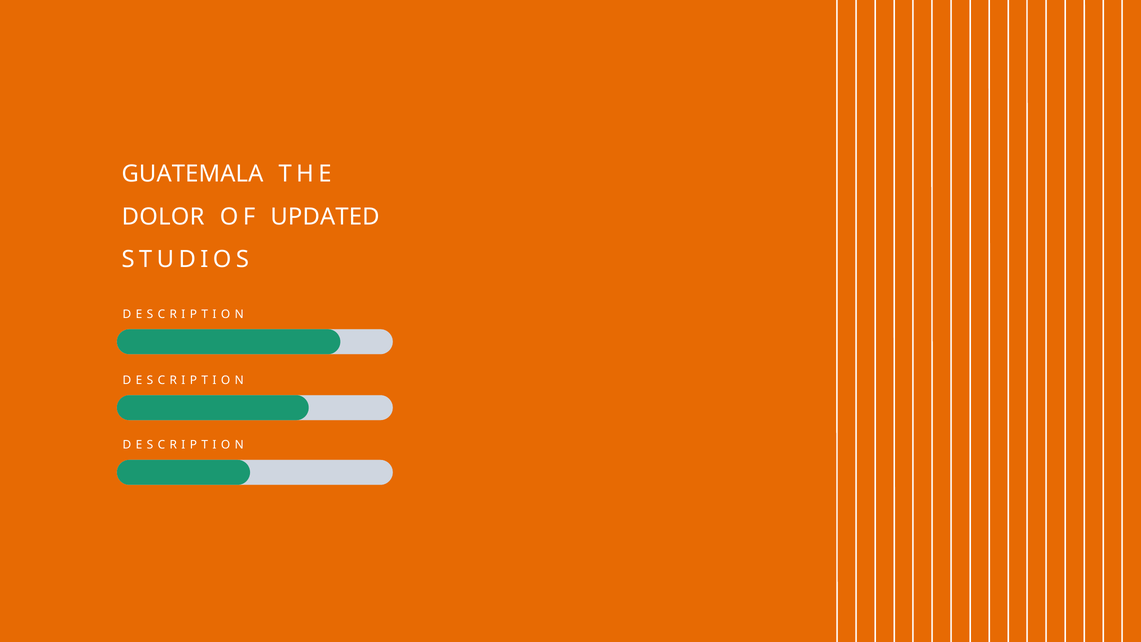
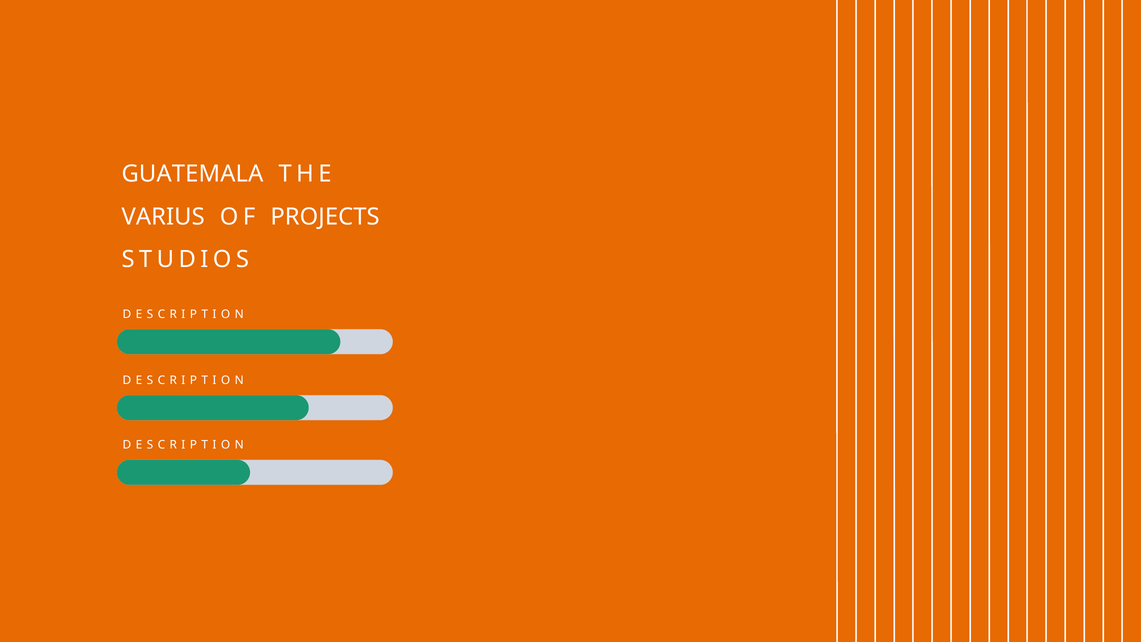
DOLOR: DOLOR -> VARIUS
UPDATED: UPDATED -> PROJECTS
